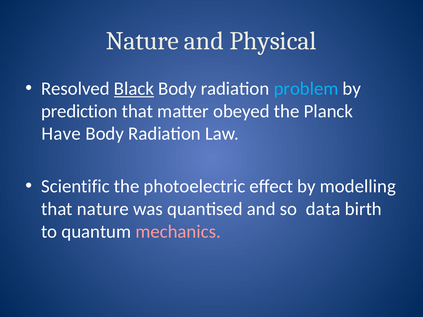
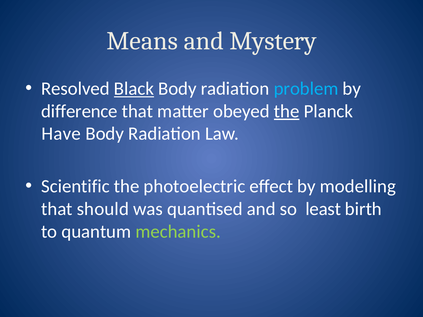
Nature at (142, 41): Nature -> Means
Physical: Physical -> Mystery
prediction: prediction -> difference
the at (287, 111) underline: none -> present
that nature: nature -> should
data: data -> least
mechanics colour: pink -> light green
